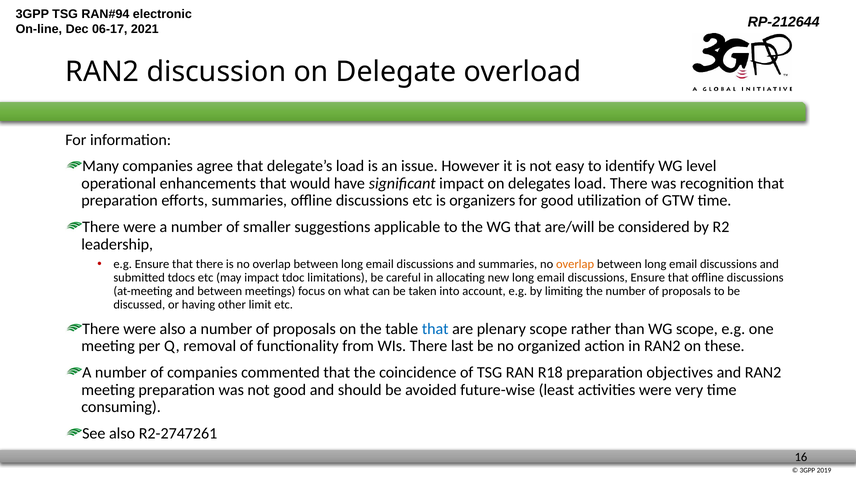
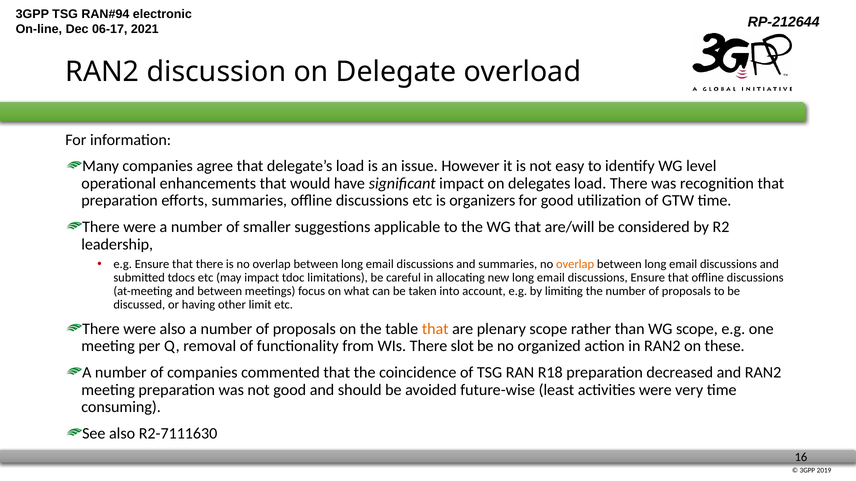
that at (435, 329) colour: blue -> orange
last: last -> slot
objectives: objectives -> decreased
R2-2747261: R2-2747261 -> R2-7111630
